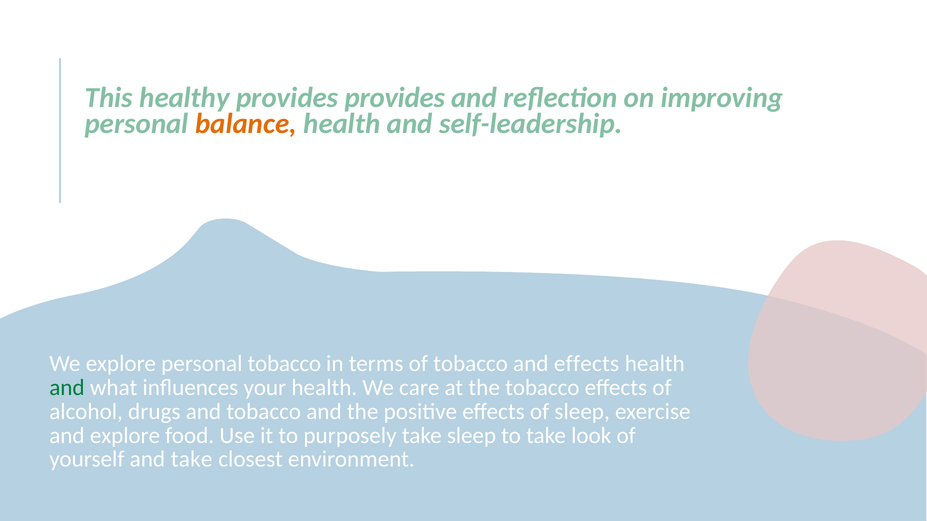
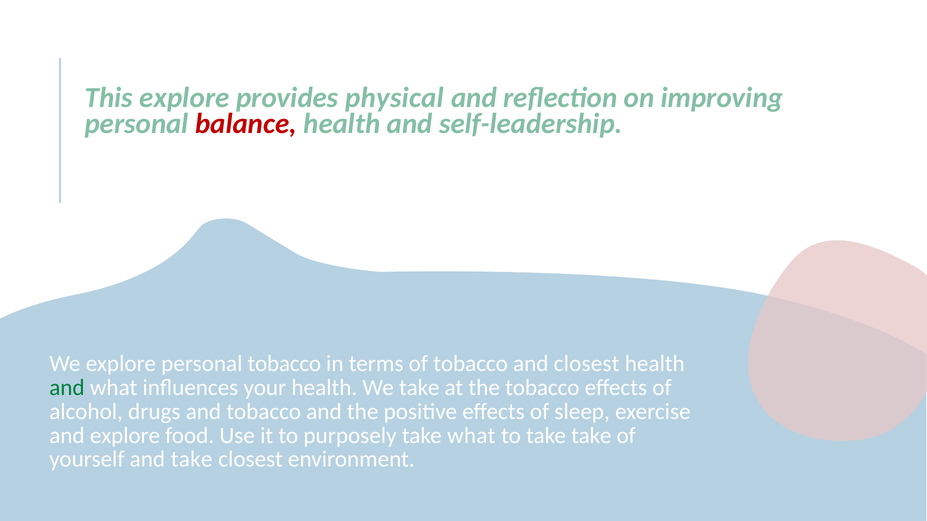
This healthy: healthy -> explore
provides provides: provides -> physical
balance colour: orange -> red
and effects: effects -> closest
We care: care -> take
take sleep: sleep -> what
take look: look -> take
